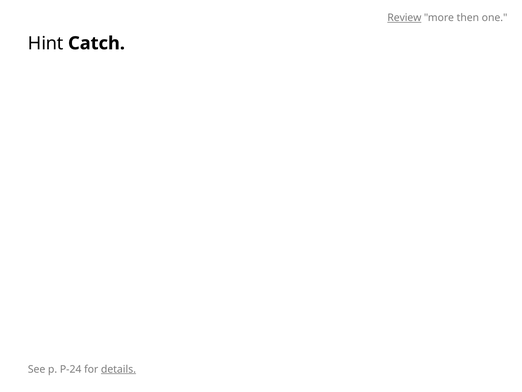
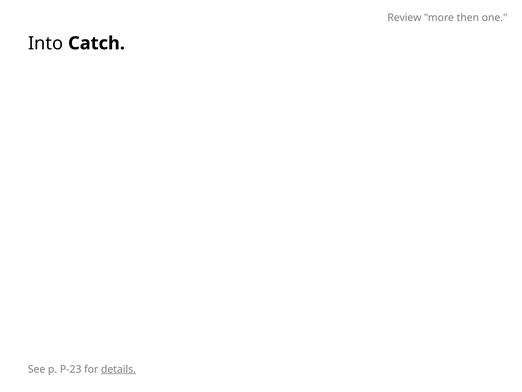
Review underline: present -> none
Hint: Hint -> Into
P-24: P-24 -> P-23
